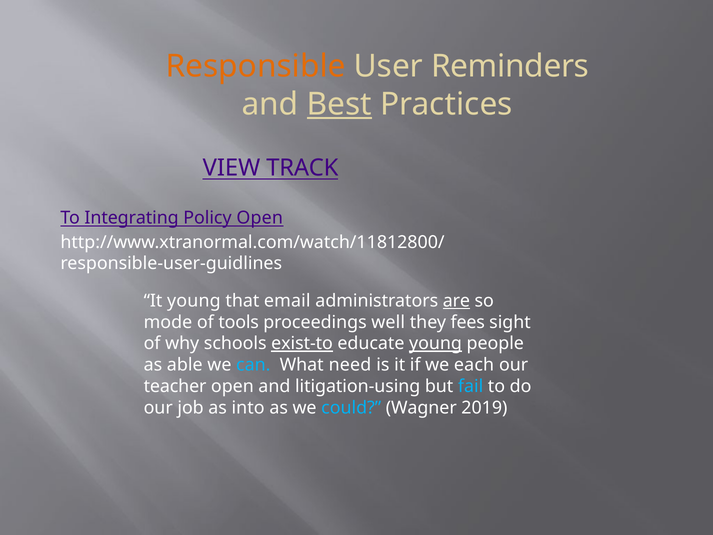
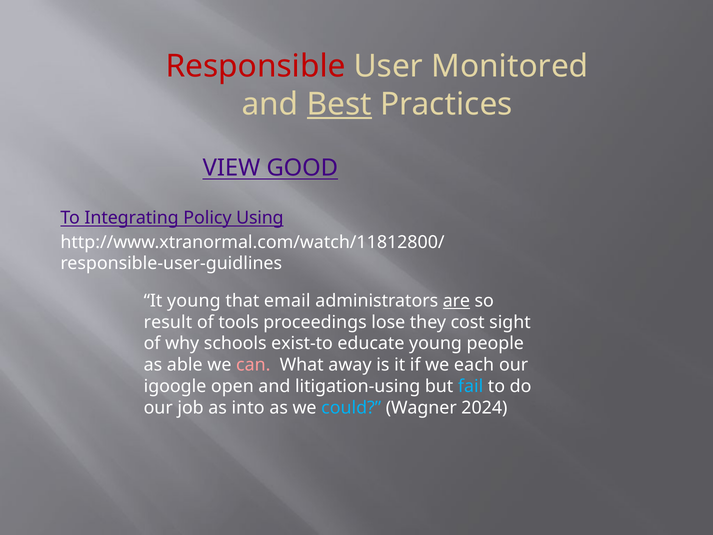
Responsible colour: orange -> red
Reminders: Reminders -> Monitored
TRACK: TRACK -> GOOD
Policy Open: Open -> Using
mode: mode -> result
well: well -> lose
fees: fees -> cost
exist-to underline: present -> none
young at (436, 343) underline: present -> none
can colour: light blue -> pink
need: need -> away
teacher: teacher -> igoogle
2019: 2019 -> 2024
